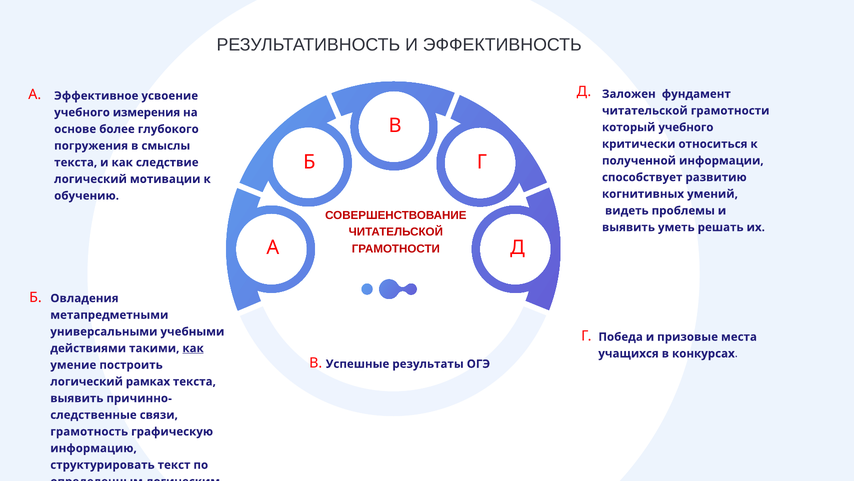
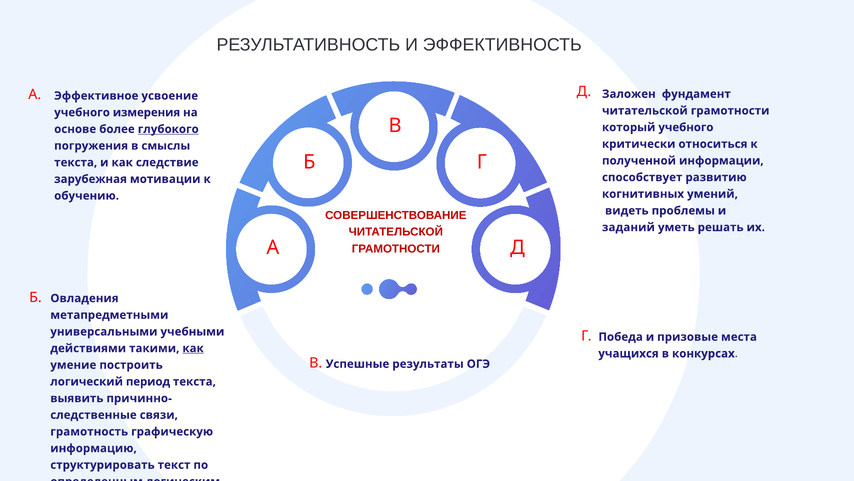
глубокого underline: none -> present
логический at (91, 179): логический -> зарубежная
выявить at (628, 227): выявить -> заданий
рамках: рамках -> период
